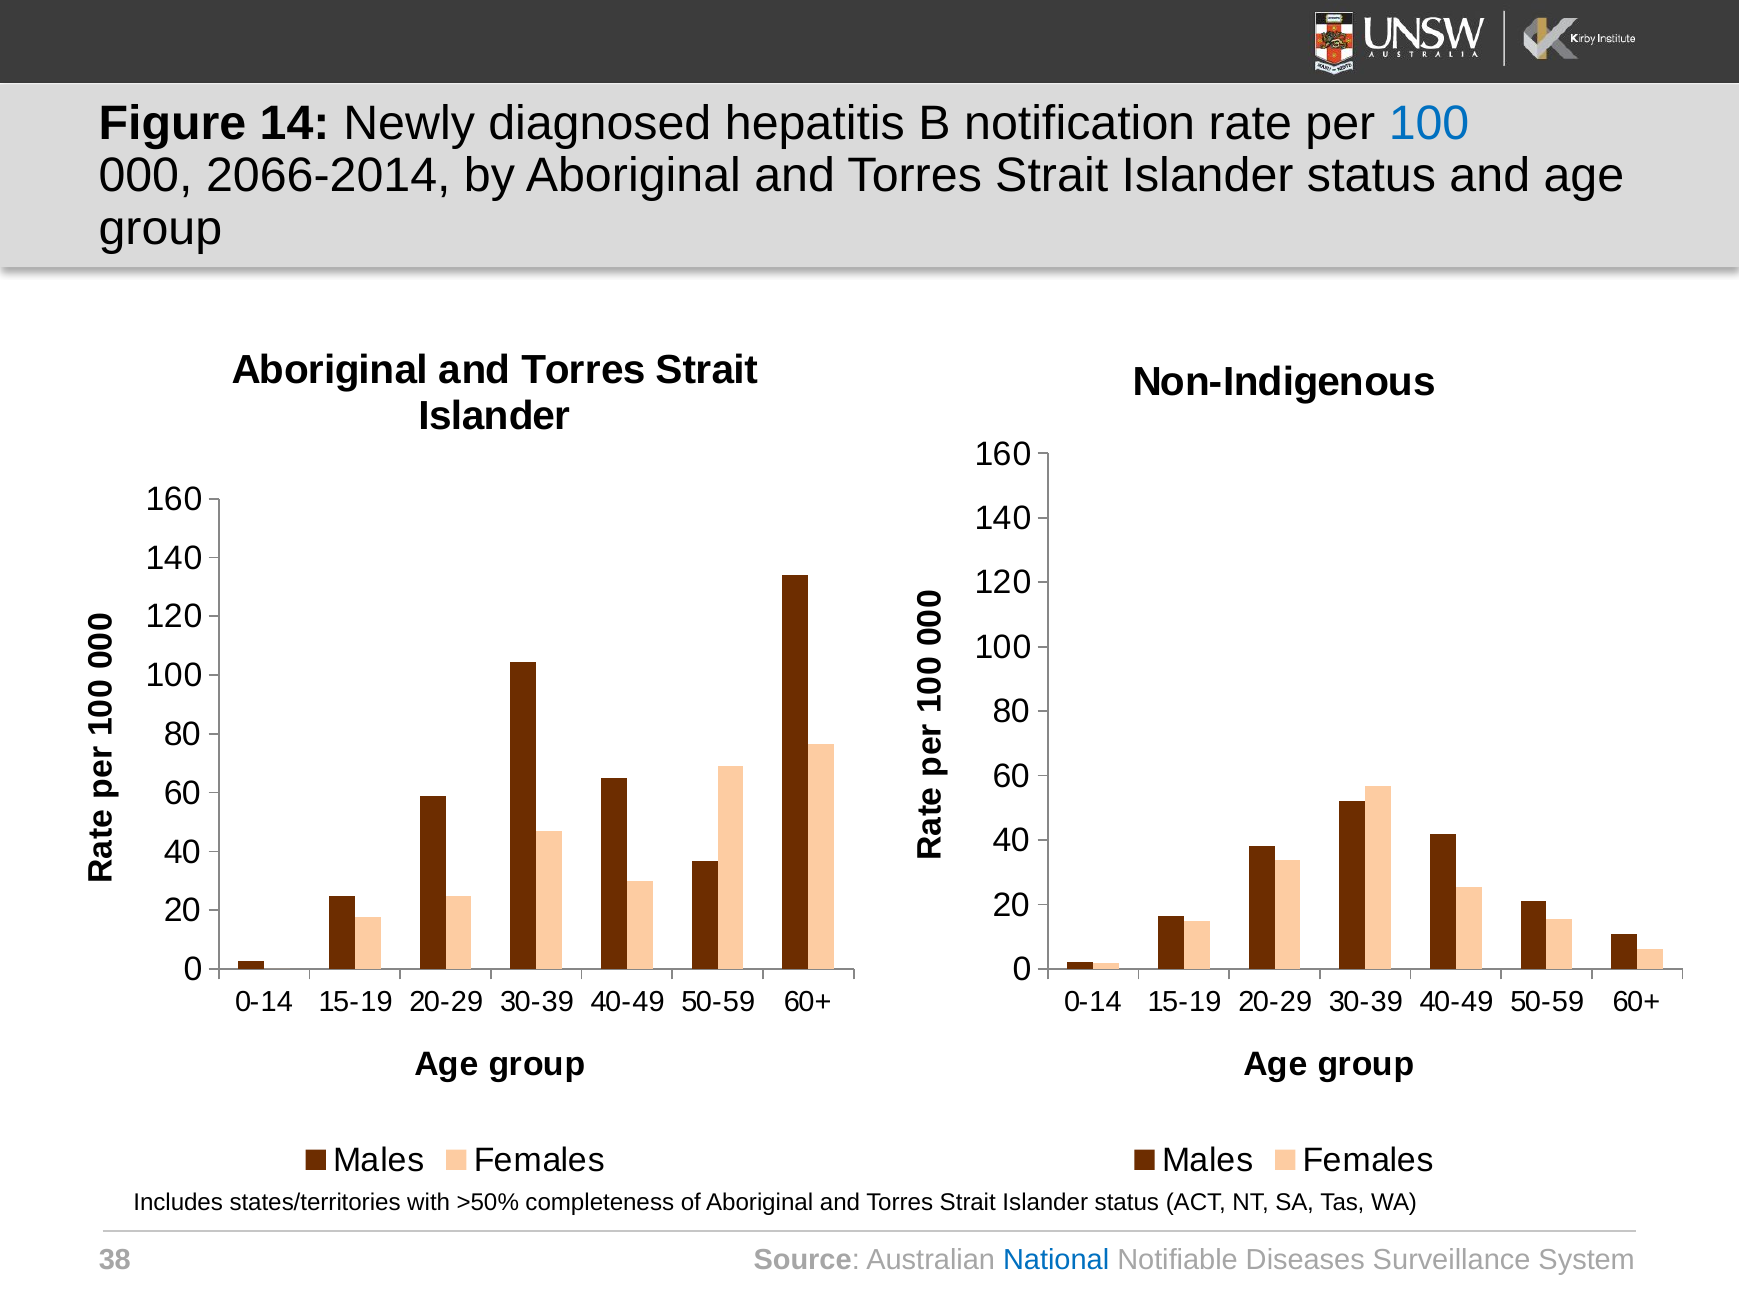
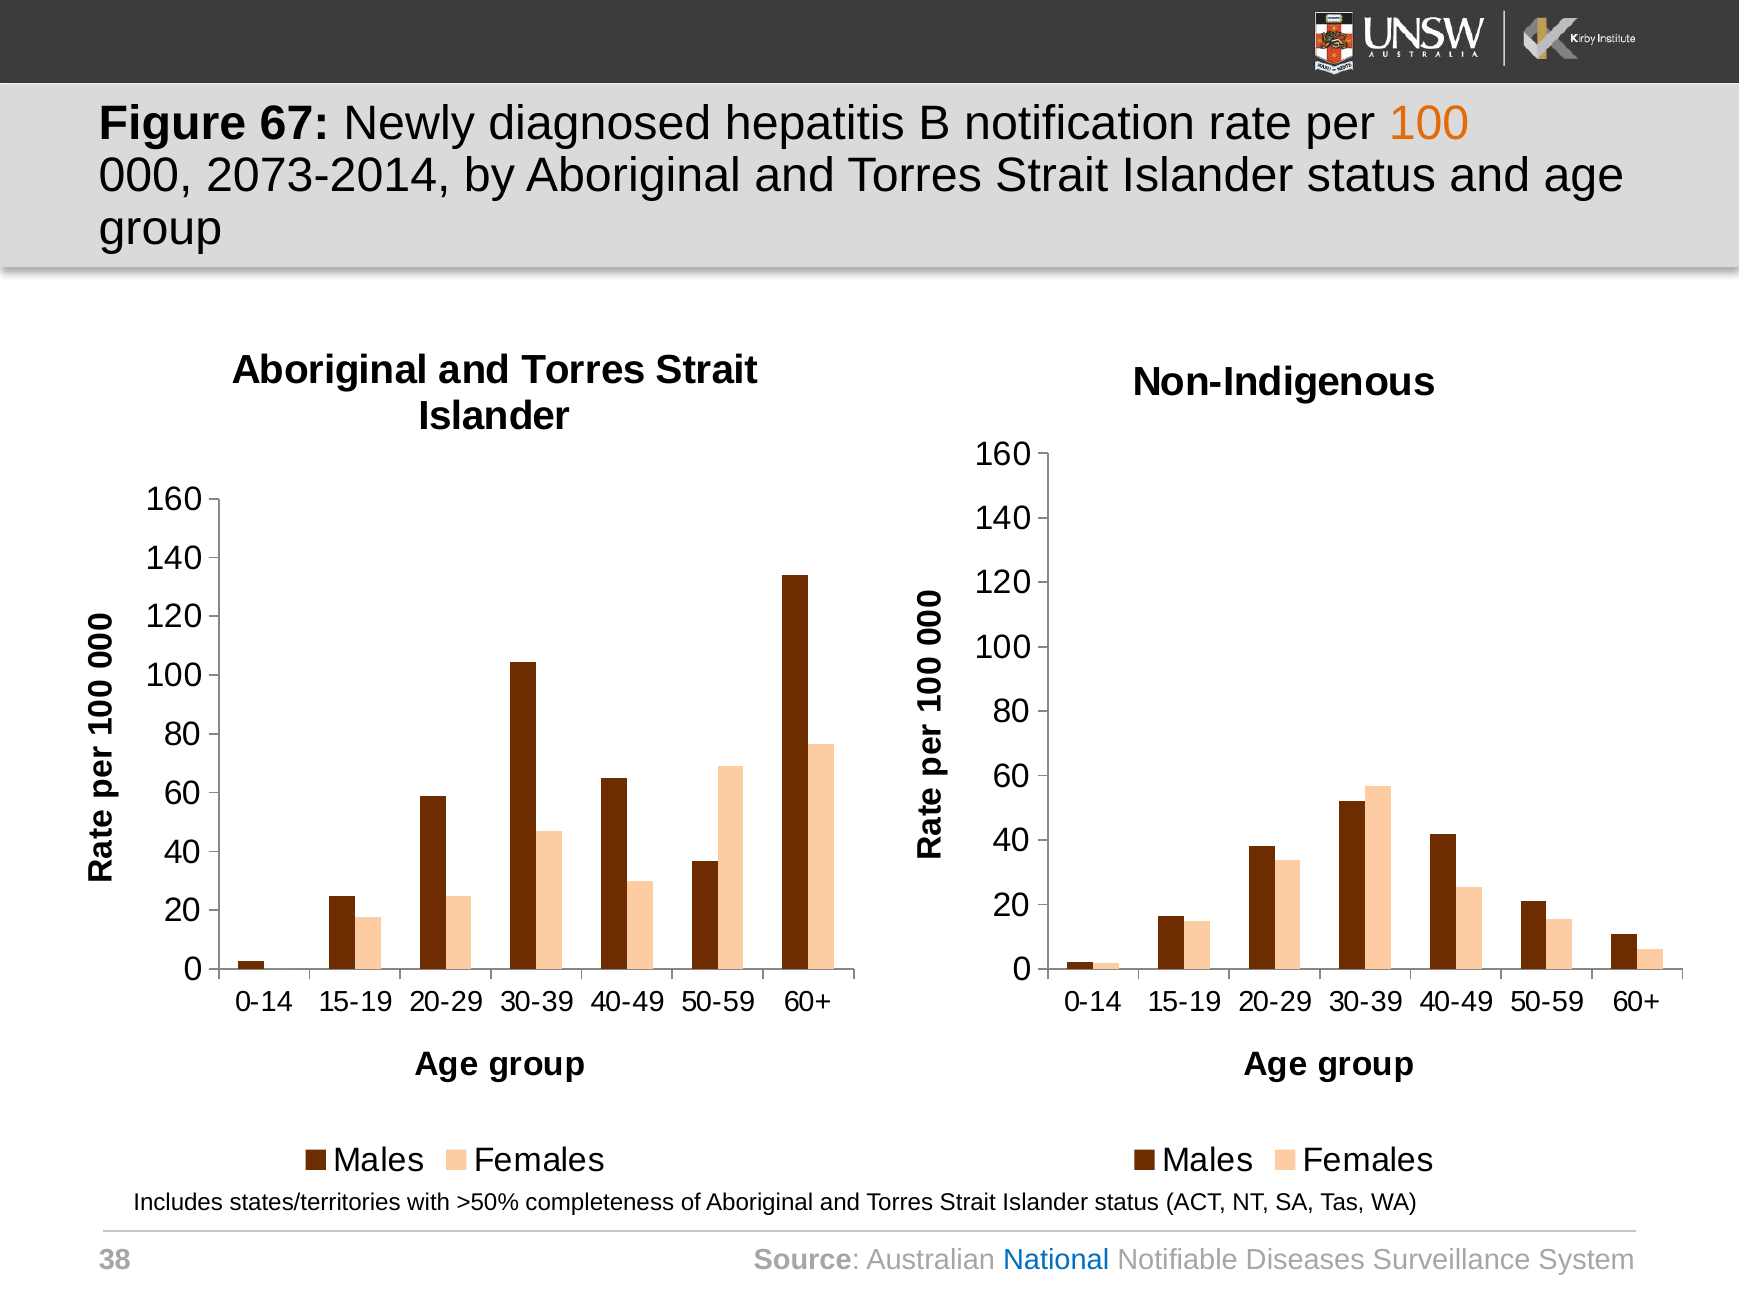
14: 14 -> 67
100 at (1429, 124) colour: blue -> orange
2066-2014: 2066-2014 -> 2073-2014
